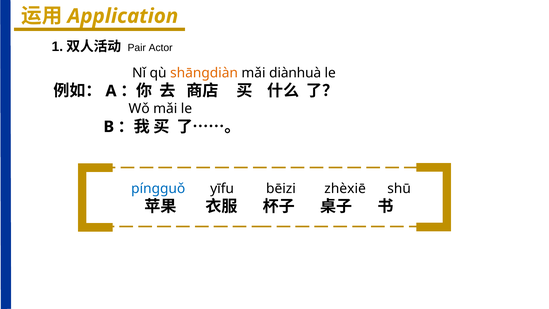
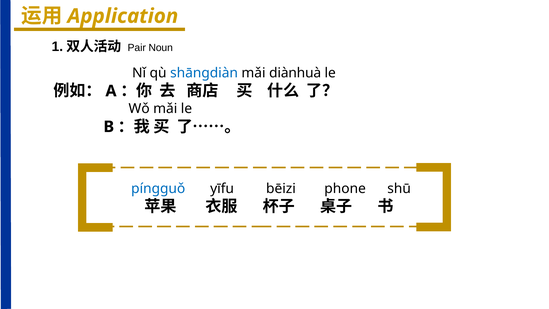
Actor: Actor -> Noun
shāngdiàn colour: orange -> blue
zhèxiē: zhèxiē -> phone
